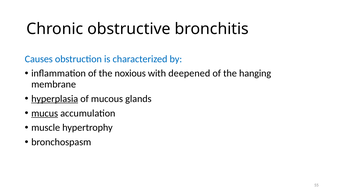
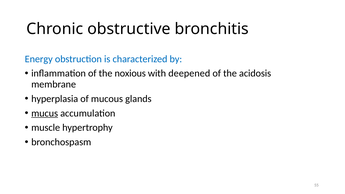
Causes: Causes -> Energy
hanging: hanging -> acidosis
hyperplasia underline: present -> none
